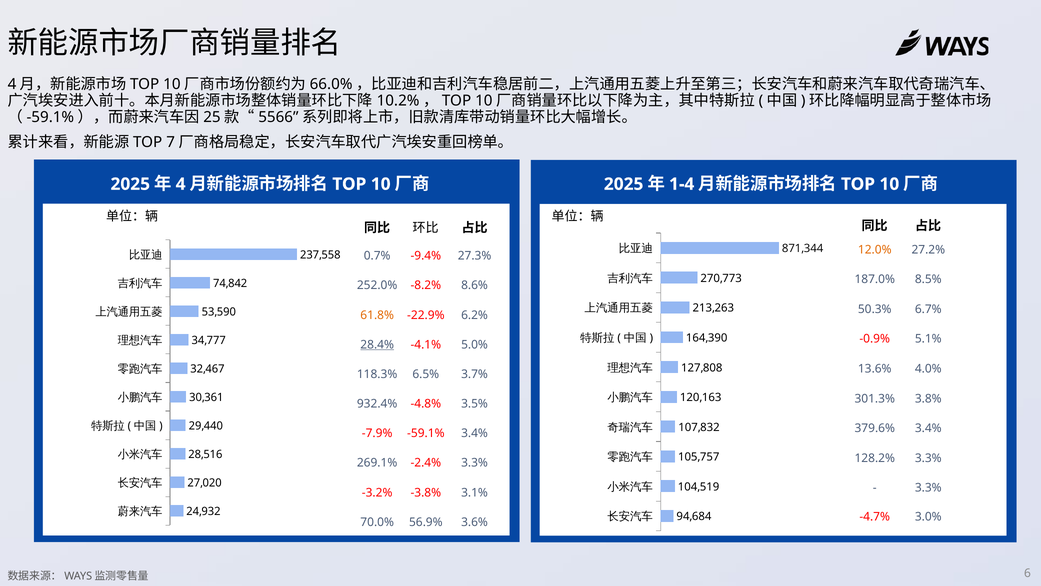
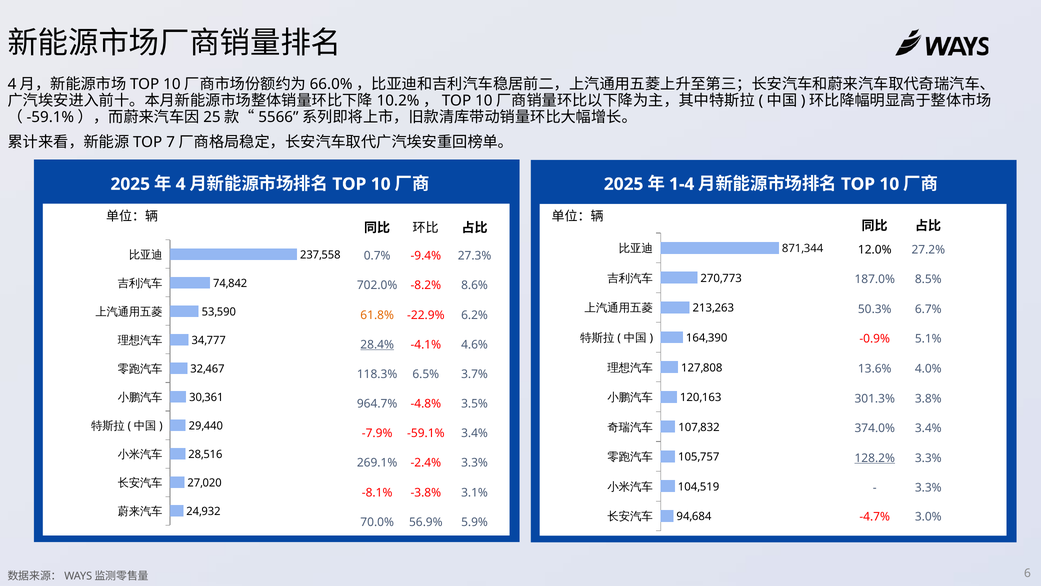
12.0% colour: orange -> black
252.0%: 252.0% -> 702.0%
5.0%: 5.0% -> 4.6%
932.4%: 932.4% -> 964.7%
379.6%: 379.6% -> 374.0%
128.2% underline: none -> present
-3.2%: -3.2% -> -8.1%
3.6%: 3.6% -> 5.9%
